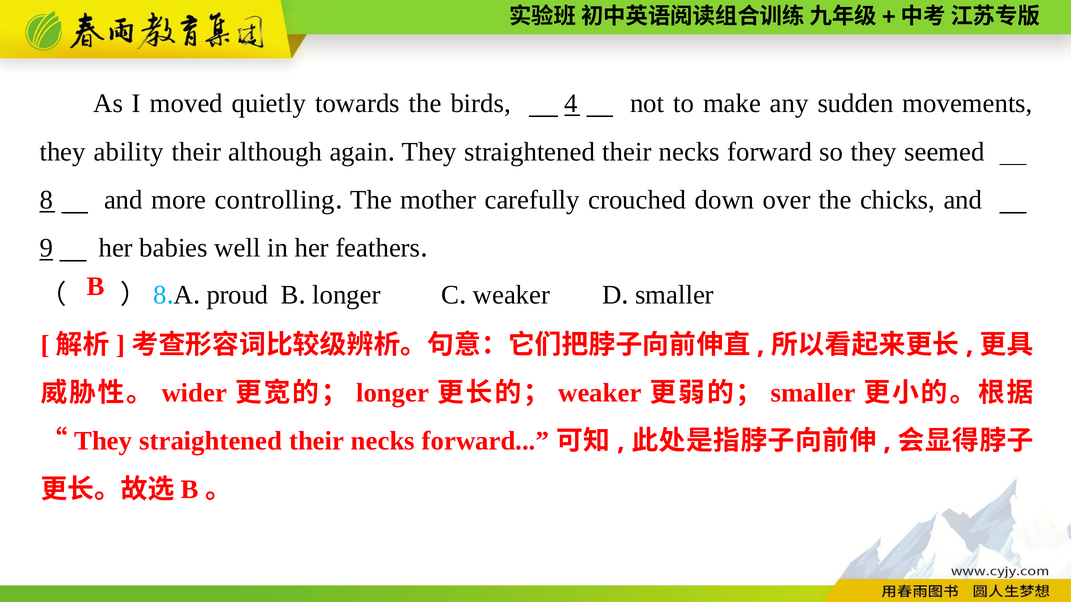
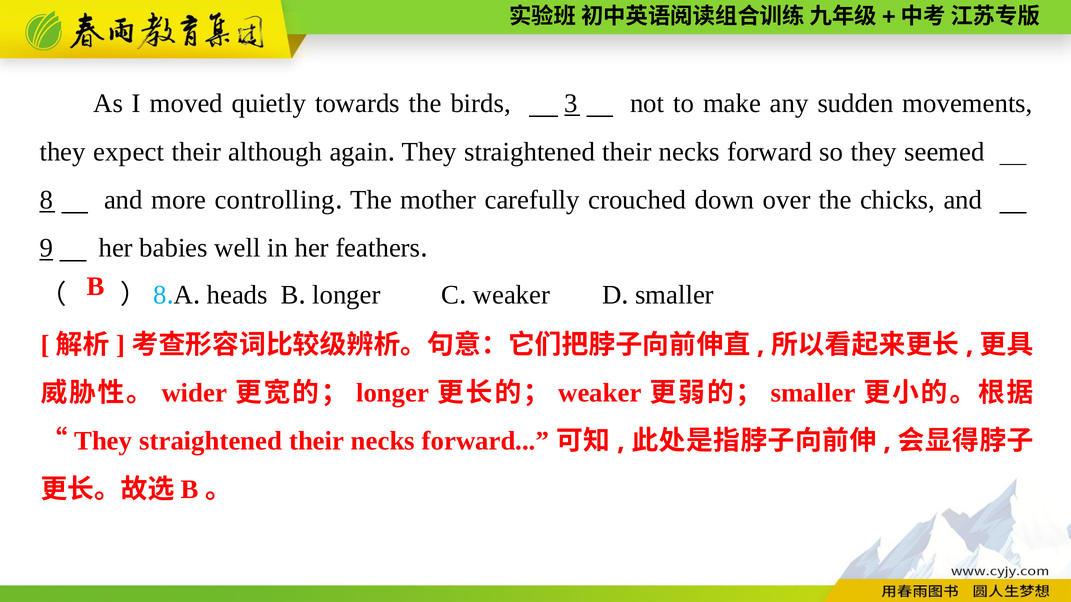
4: 4 -> 3
ability: ability -> expect
proud: proud -> heads
